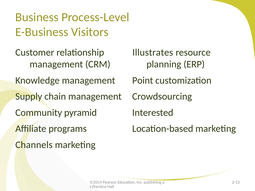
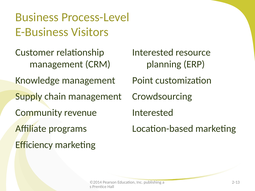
Illustrates at (153, 53): Illustrates -> Interested
pyramid: pyramid -> revenue
Channels: Channels -> Efficiency
